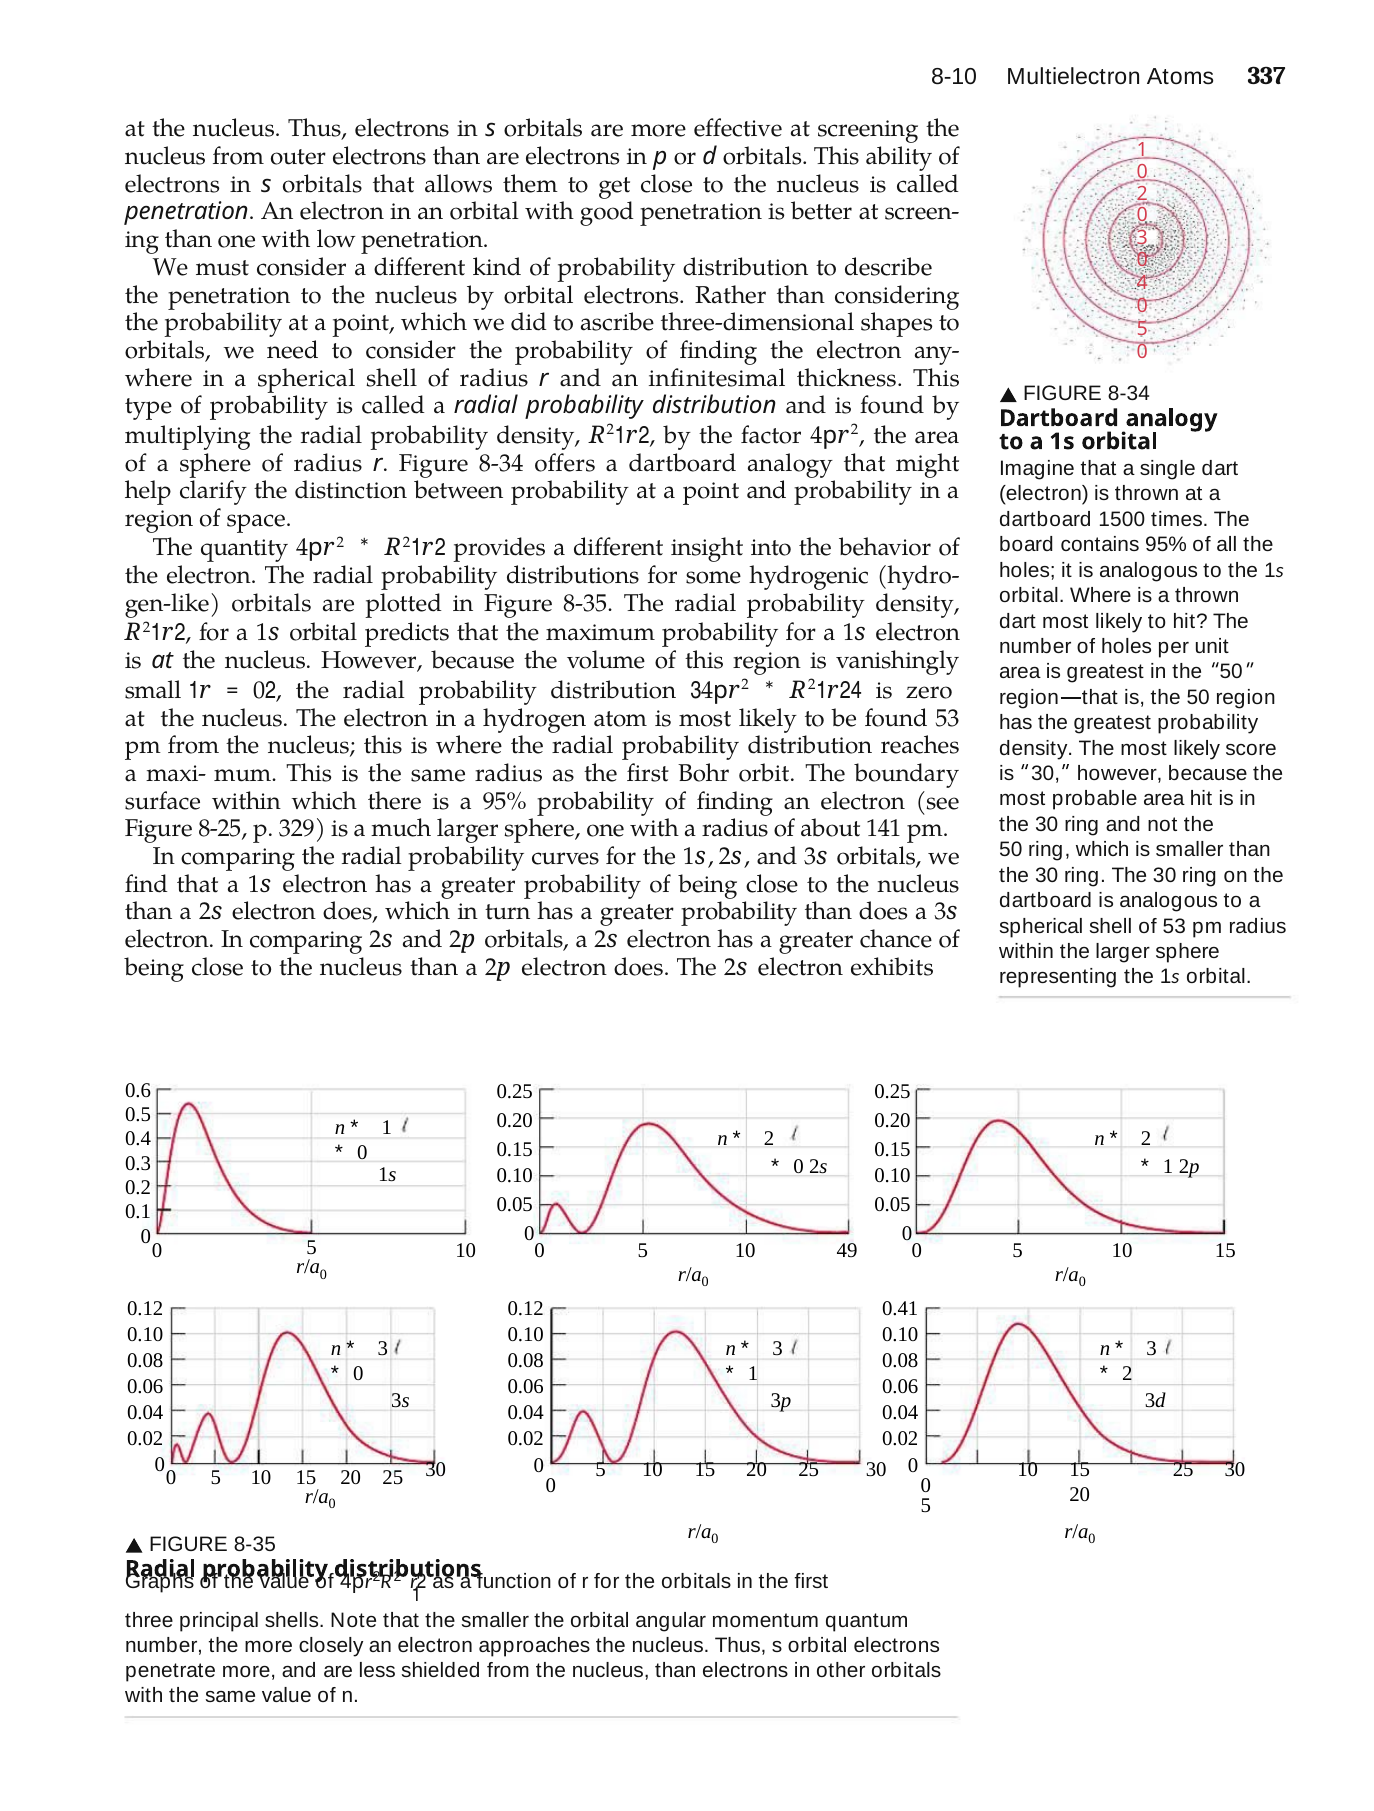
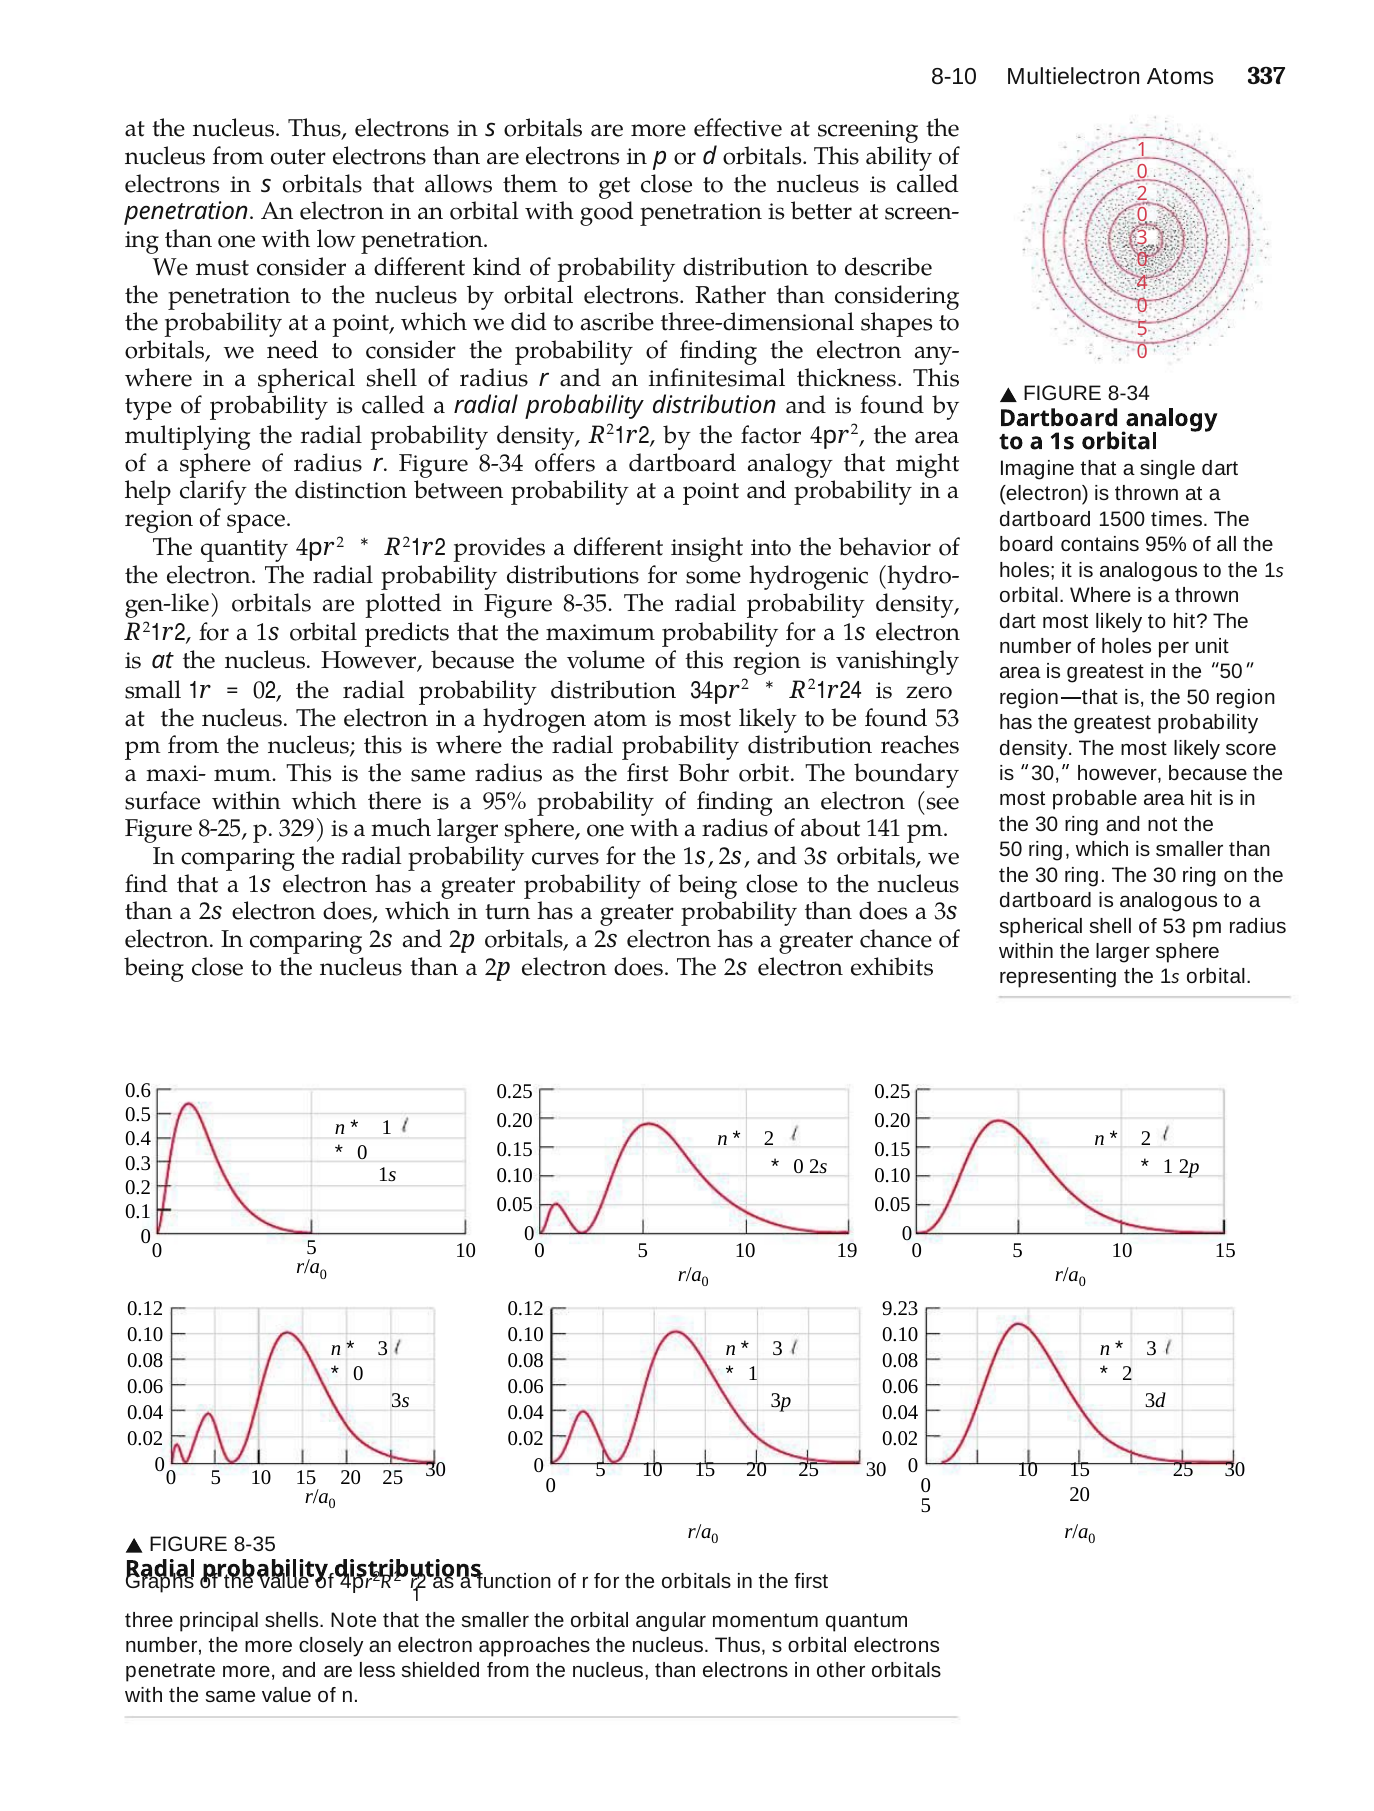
49: 49 -> 19
0.41: 0.41 -> 9.23
